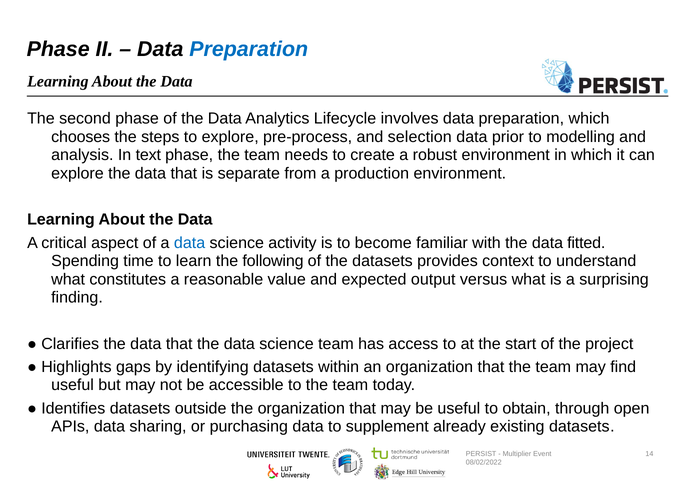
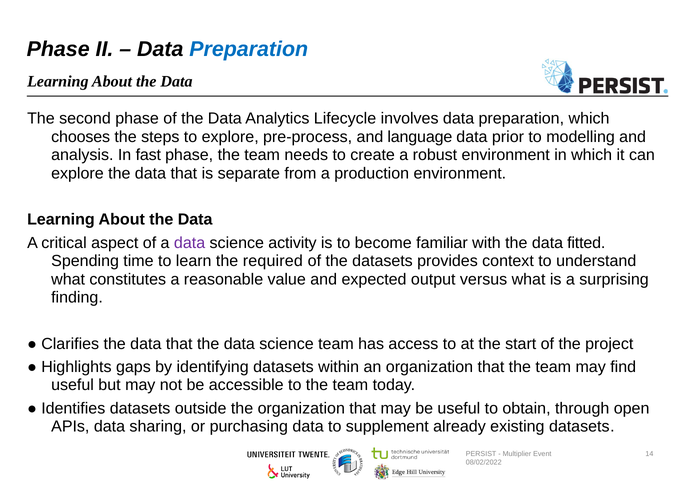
selection: selection -> language
text: text -> fast
data at (190, 243) colour: blue -> purple
following: following -> required
